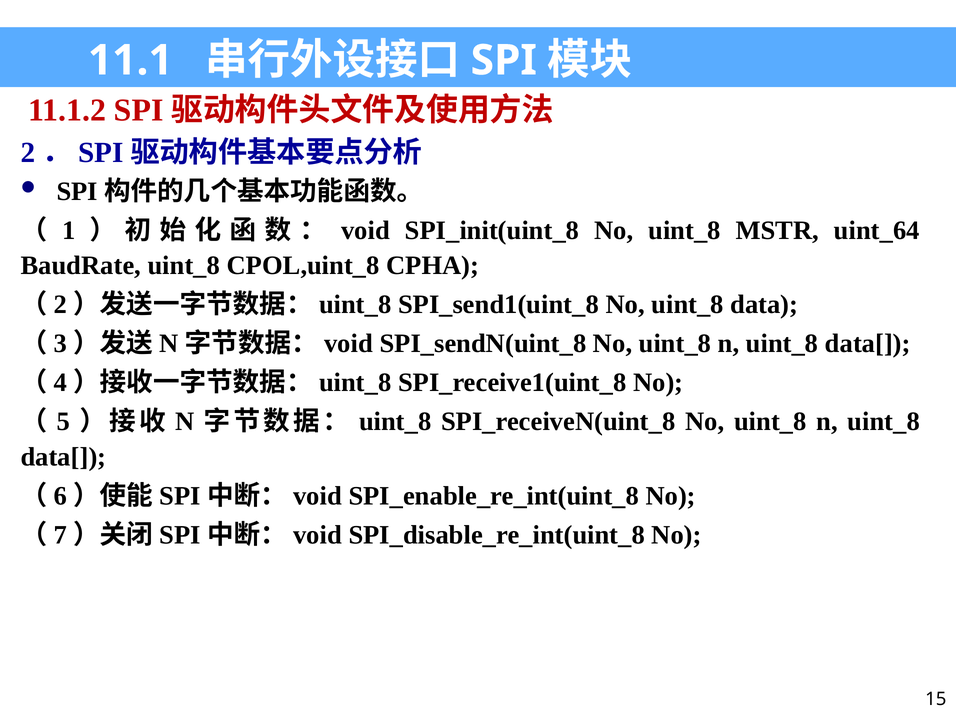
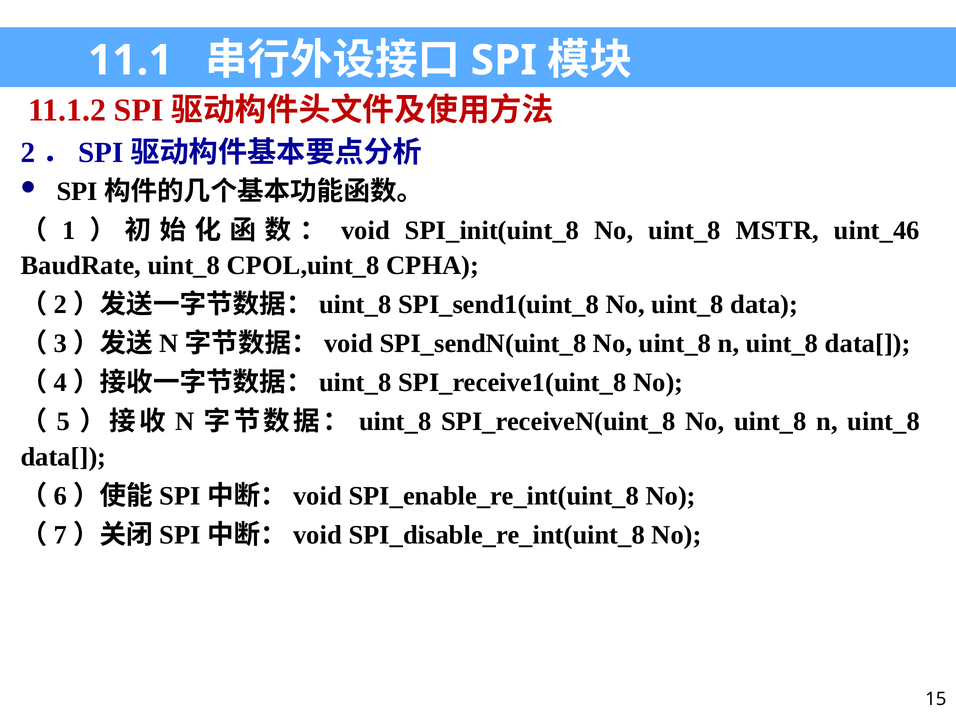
uint_64: uint_64 -> uint_46
